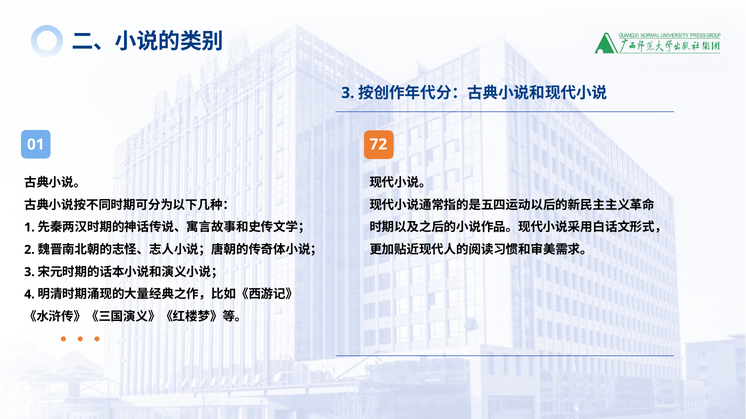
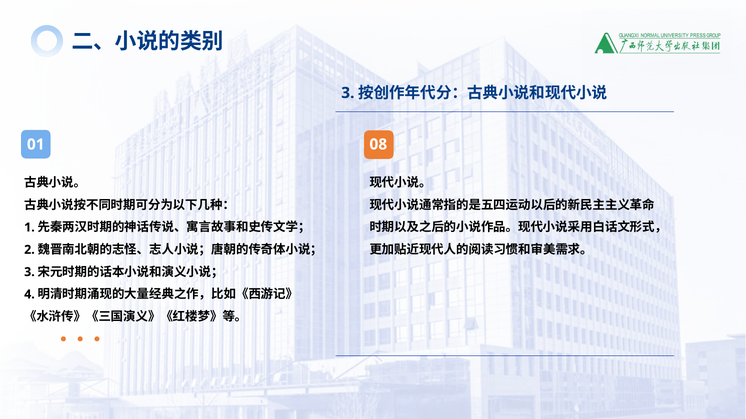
72: 72 -> 08
